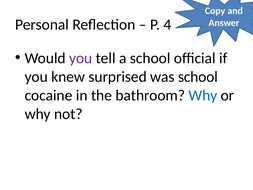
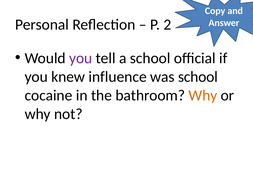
4: 4 -> 2
surprised: surprised -> influence
Why at (203, 95) colour: blue -> orange
